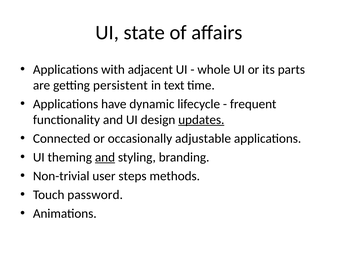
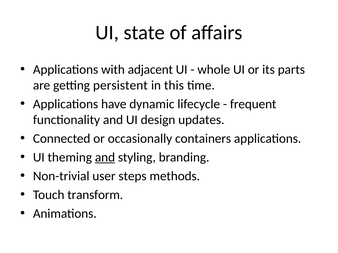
text: text -> this
updates underline: present -> none
adjustable: adjustable -> containers
password: password -> transform
